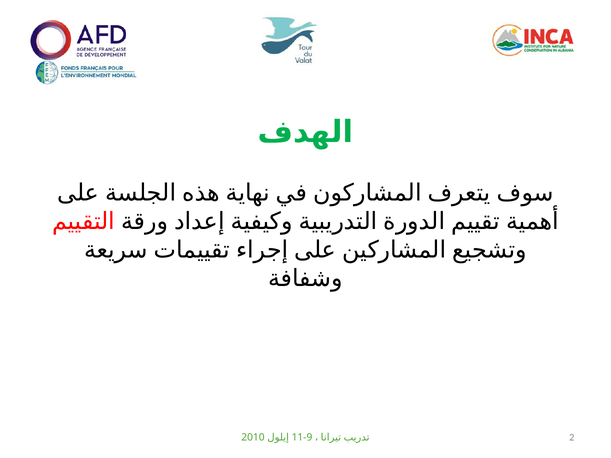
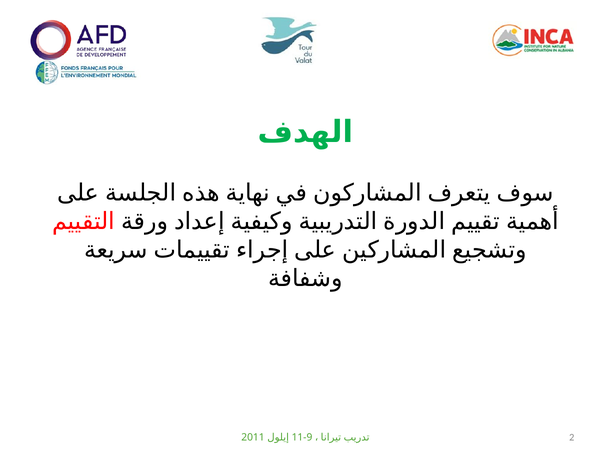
2010: 2010 -> 2011
